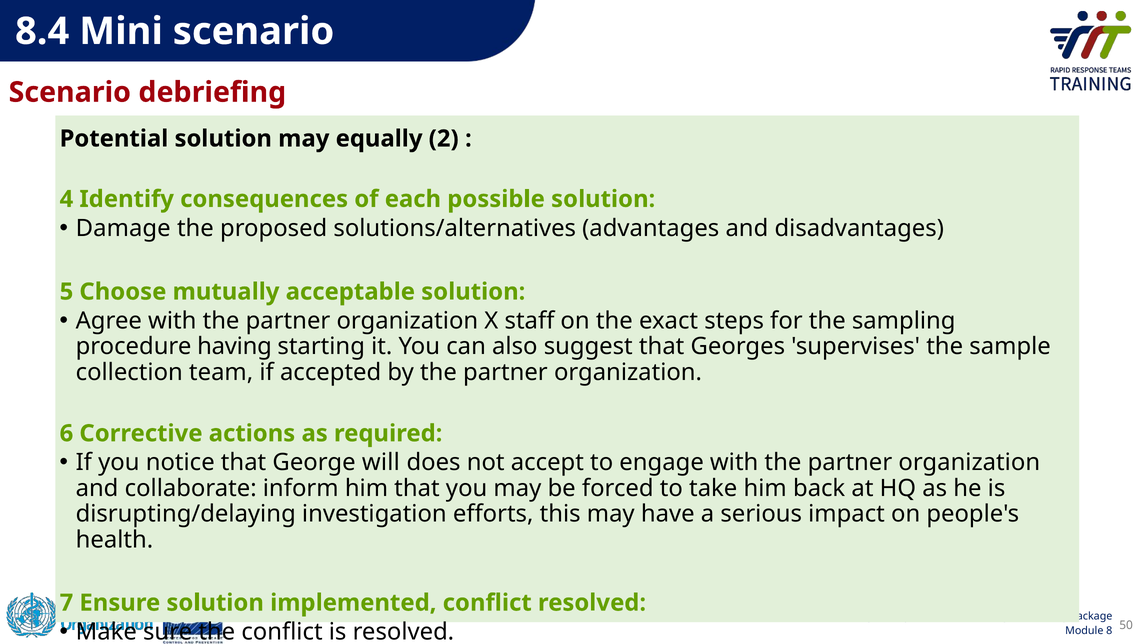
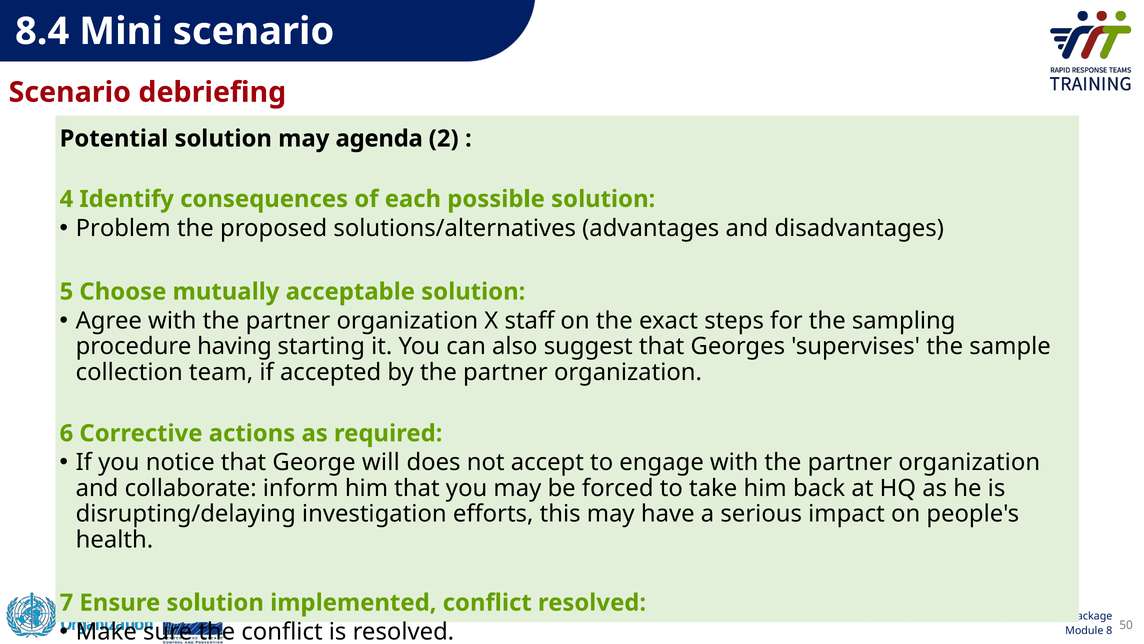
equally: equally -> agenda
Damage: Damage -> Problem
